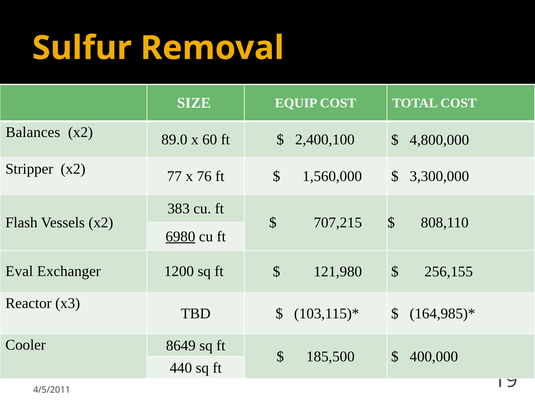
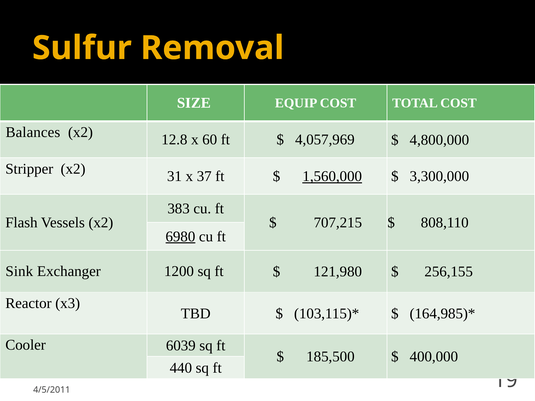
89.0: 89.0 -> 12.8
2,400,100: 2,400,100 -> 4,057,969
77: 77 -> 31
76: 76 -> 37
1,560,000 underline: none -> present
Eval: Eval -> Sink
8649: 8649 -> 6039
